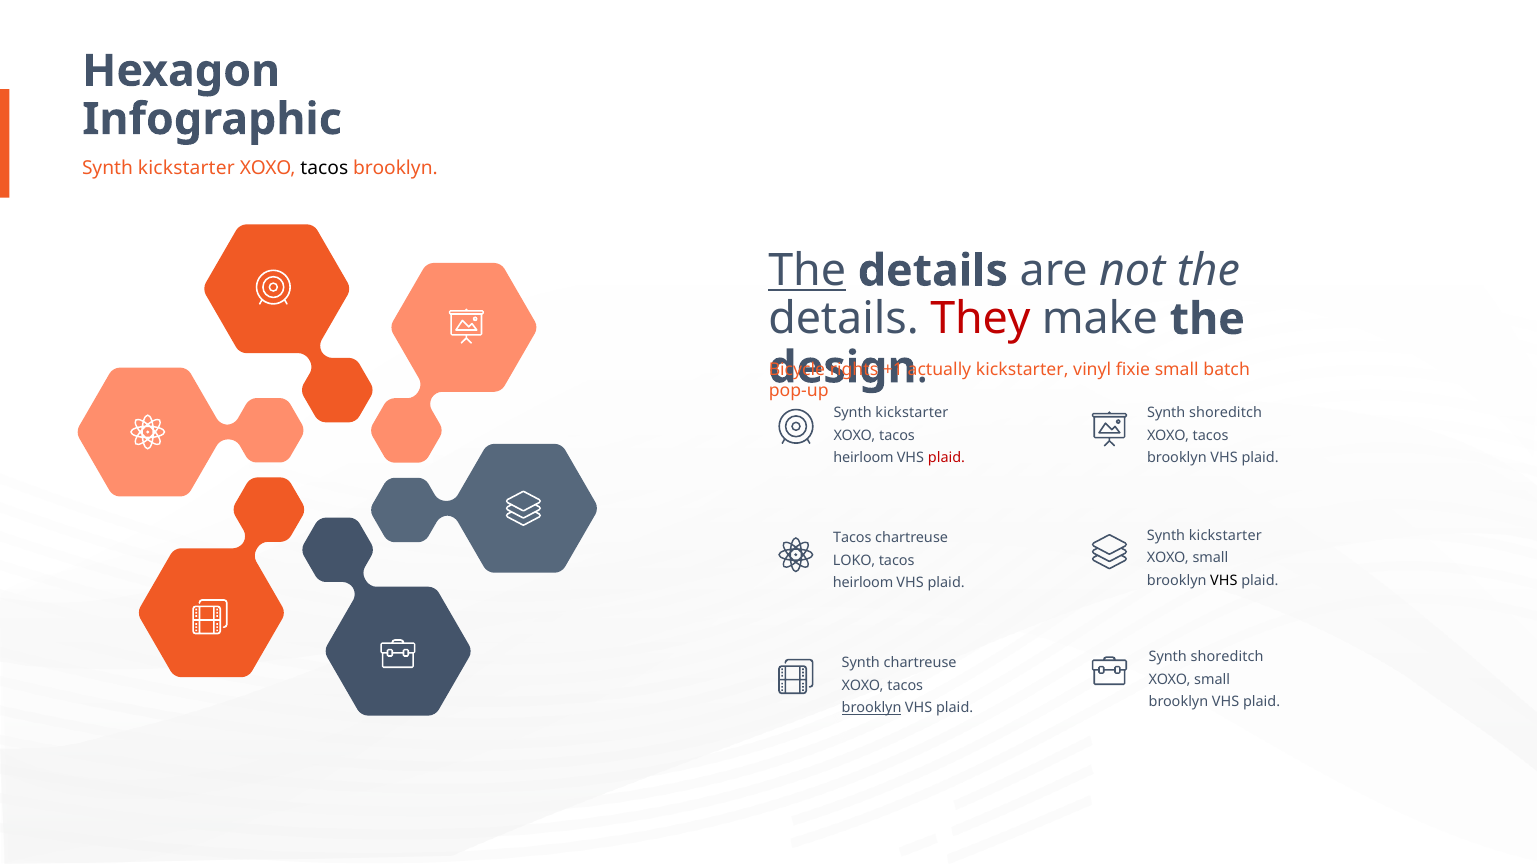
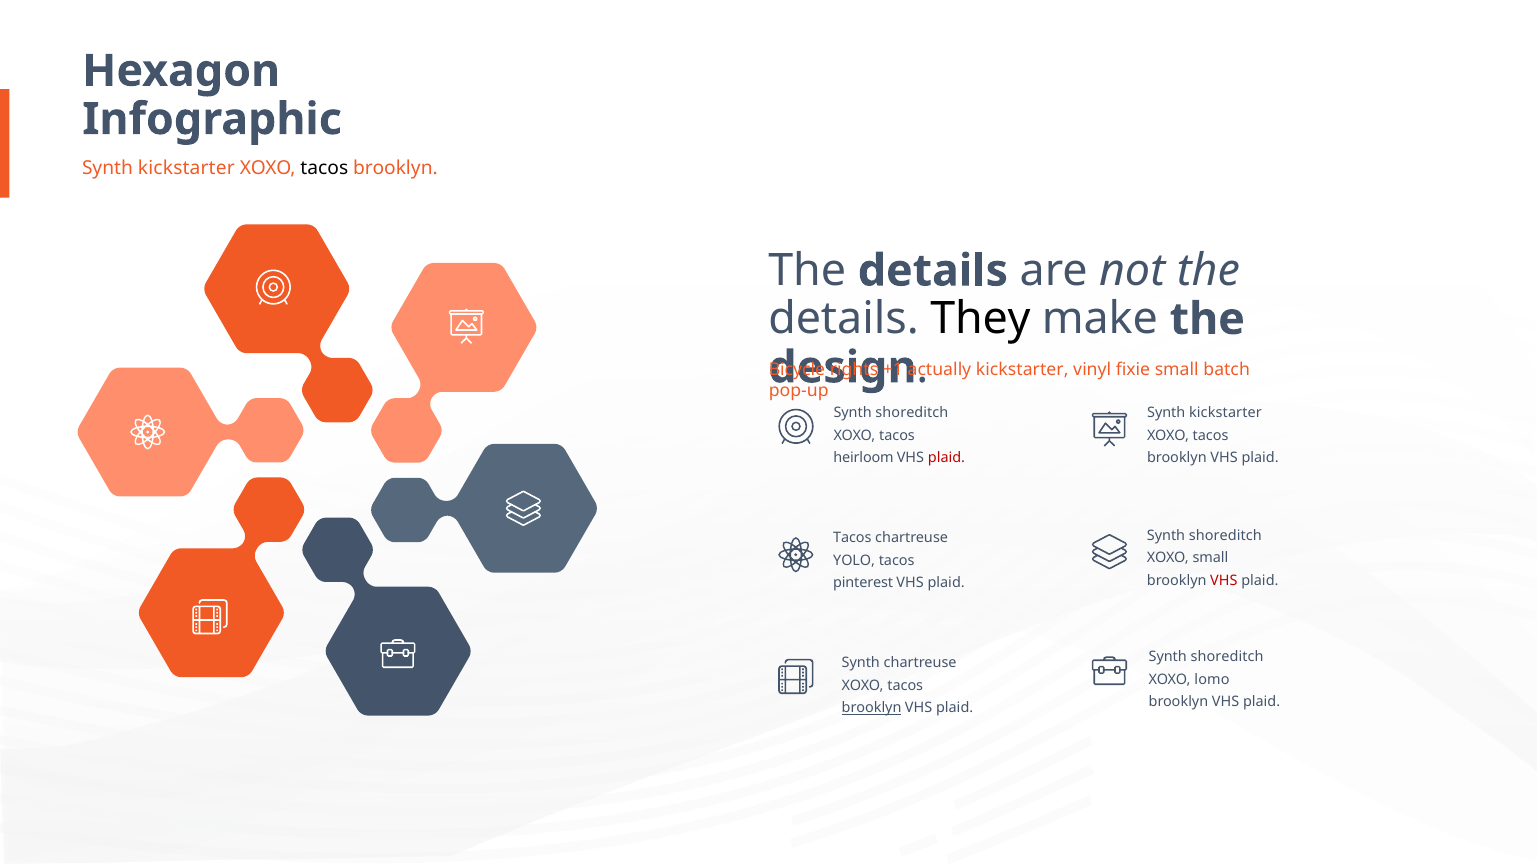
The at (807, 271) underline: present -> none
They colour: red -> black
kickstarter at (912, 413): kickstarter -> shoreditch
shoreditch at (1226, 413): shoreditch -> kickstarter
kickstarter at (1225, 536): kickstarter -> shoreditch
LOKO: LOKO -> YOLO
VHS at (1224, 581) colour: black -> red
heirloom at (863, 583): heirloom -> pinterest
small at (1212, 680): small -> lomo
